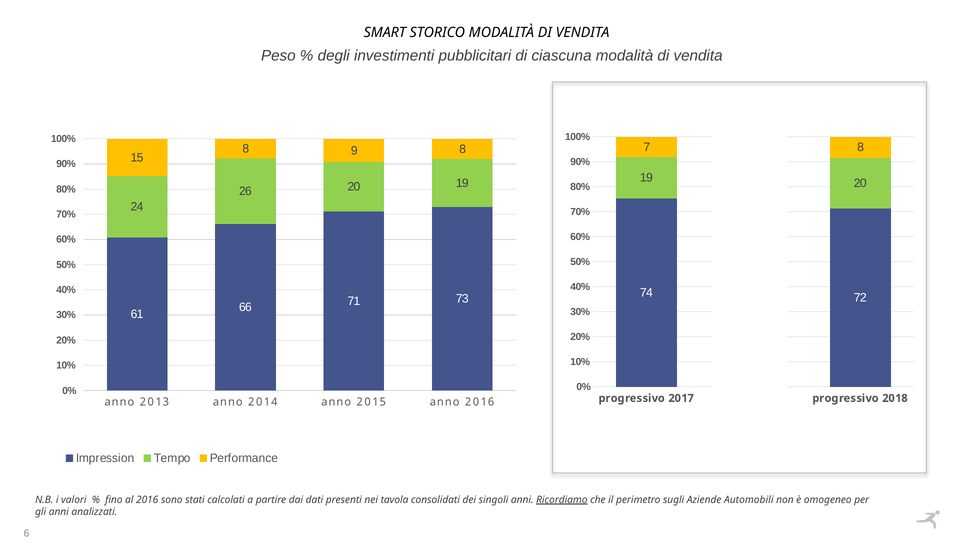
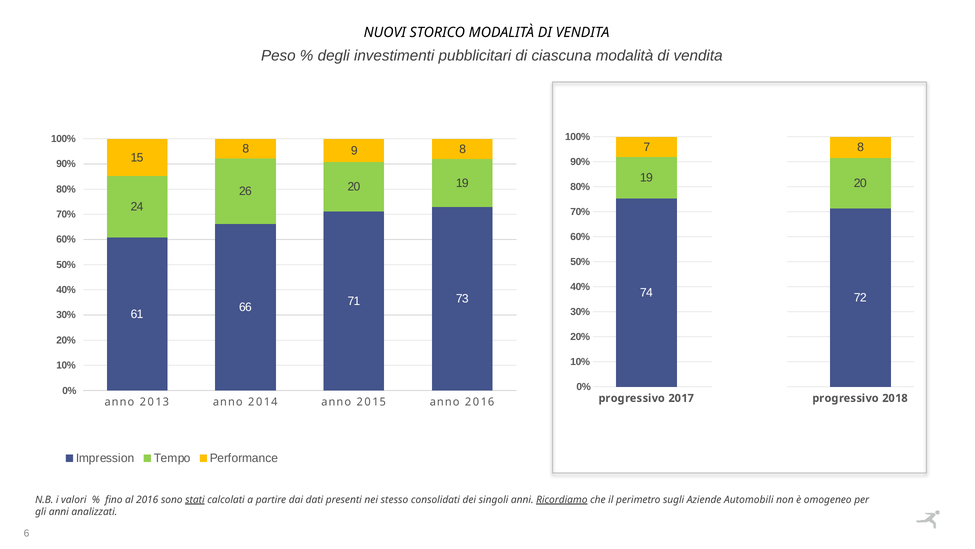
SMART: SMART -> NUOVI
stati underline: none -> present
tavola: tavola -> stesso
